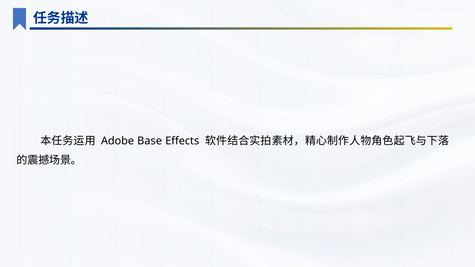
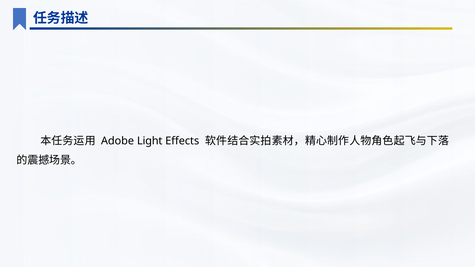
Base: Base -> Light
